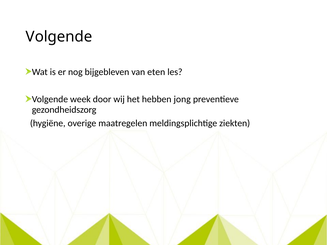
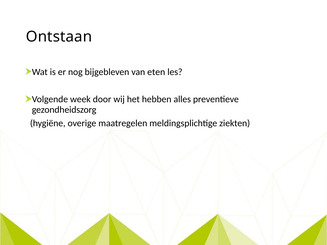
Volgende at (59, 37): Volgende -> Ontstaan
jong: jong -> alles
